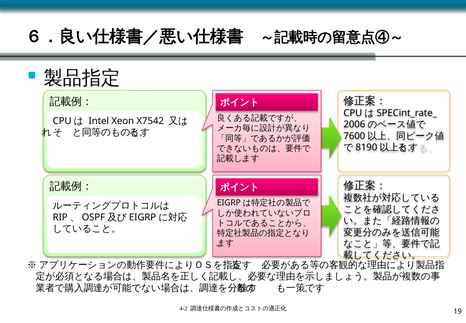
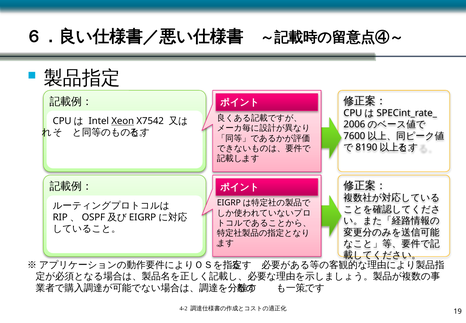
Xeon underline: none -> present
